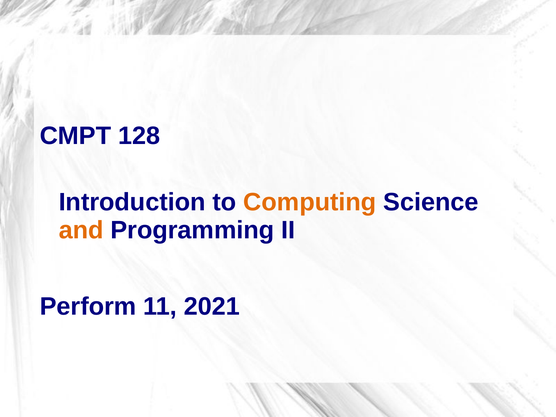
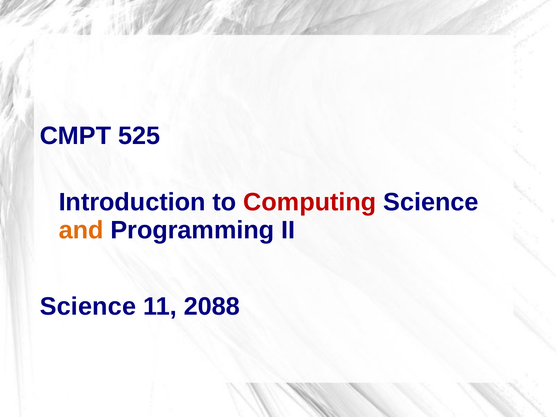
128: 128 -> 525
Computing colour: orange -> red
Perform at (88, 307): Perform -> Science
2021: 2021 -> 2088
